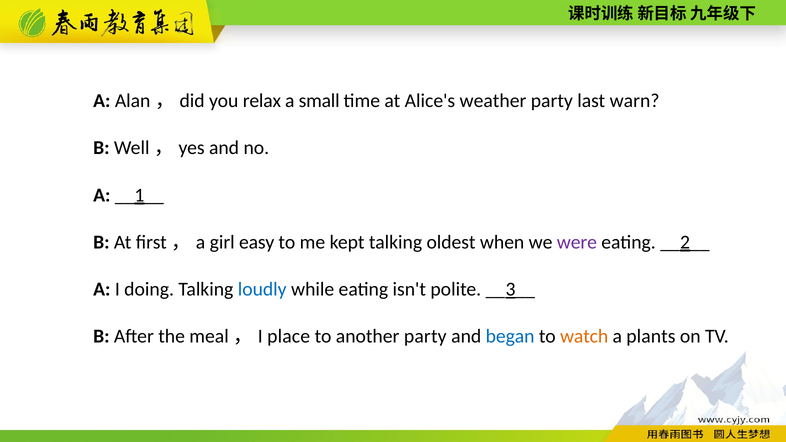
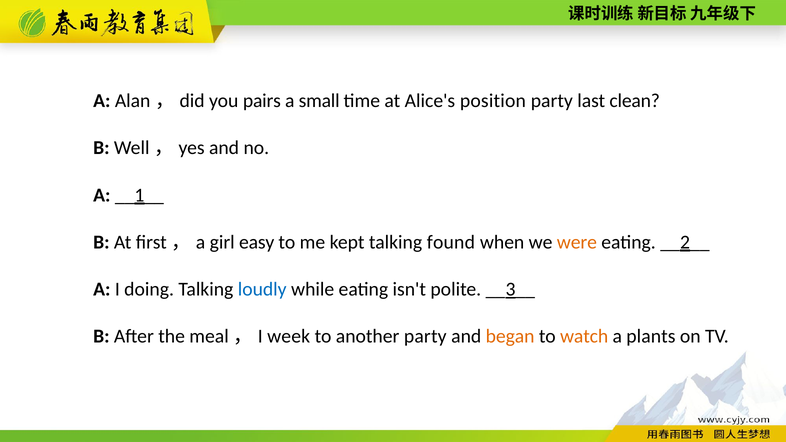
relax: relax -> pairs
weather: weather -> position
warn: warn -> clean
oldest: oldest -> found
were colour: purple -> orange
place: place -> week
began colour: blue -> orange
